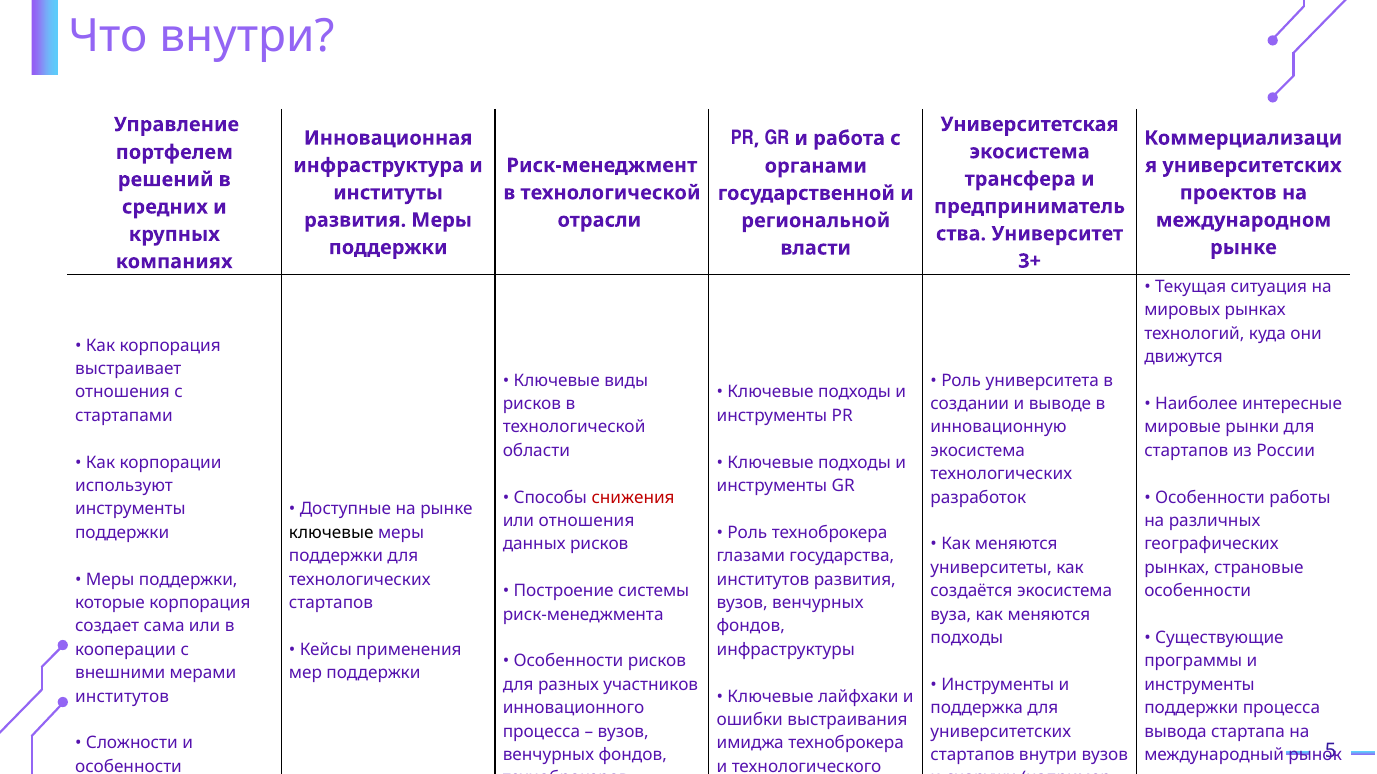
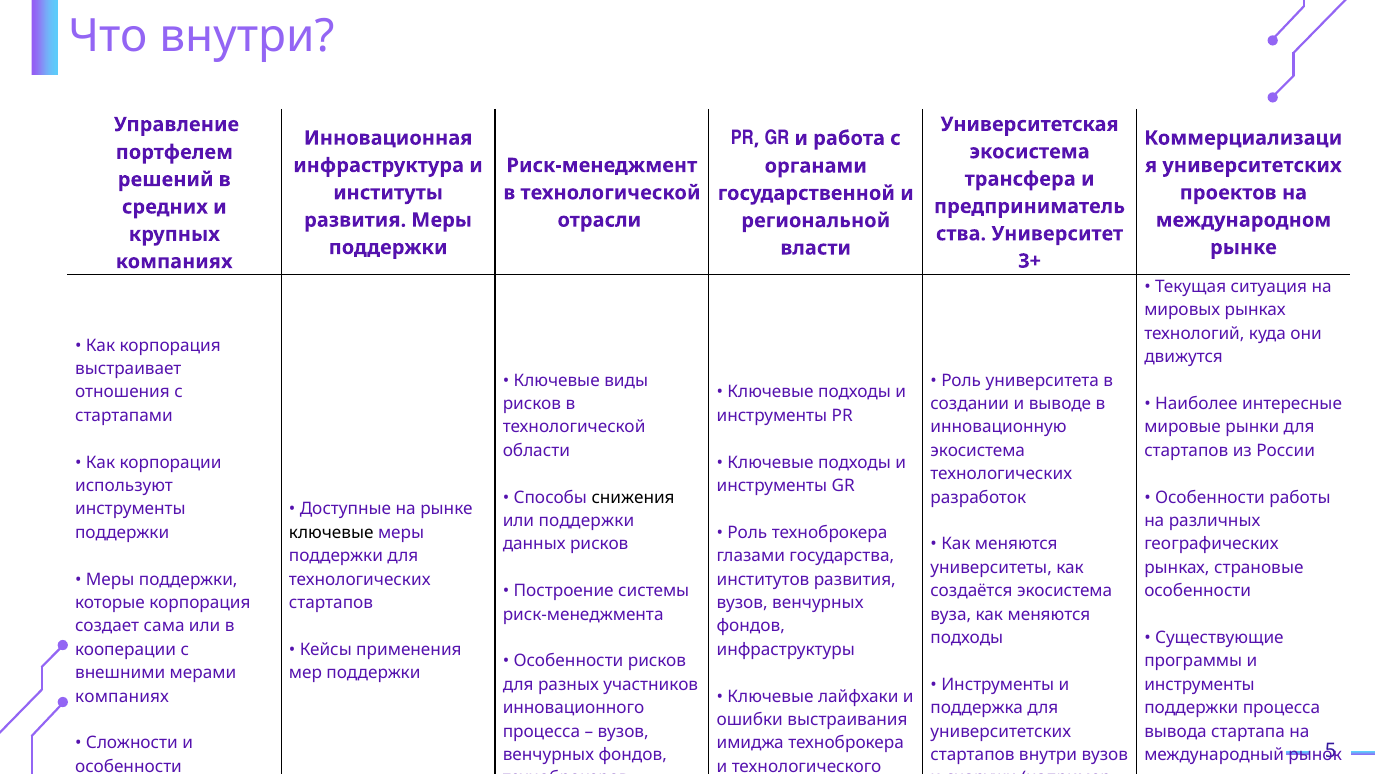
снижения colour: red -> black
или отношения: отношения -> поддержки
институтов at (122, 697): институтов -> компаниях
